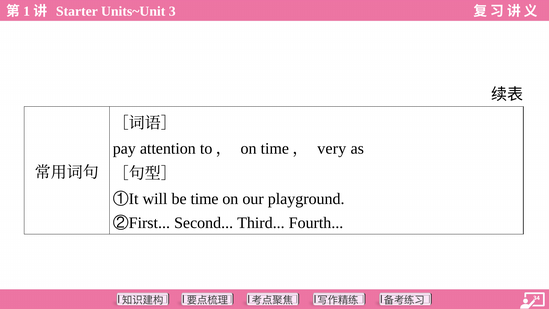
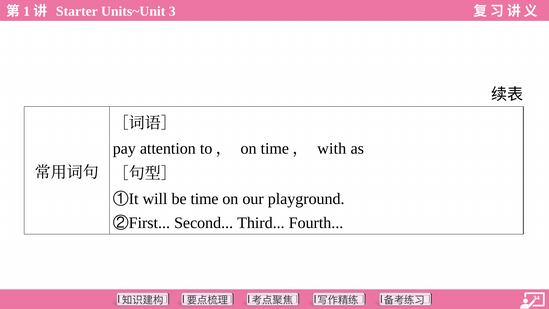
very: very -> with
